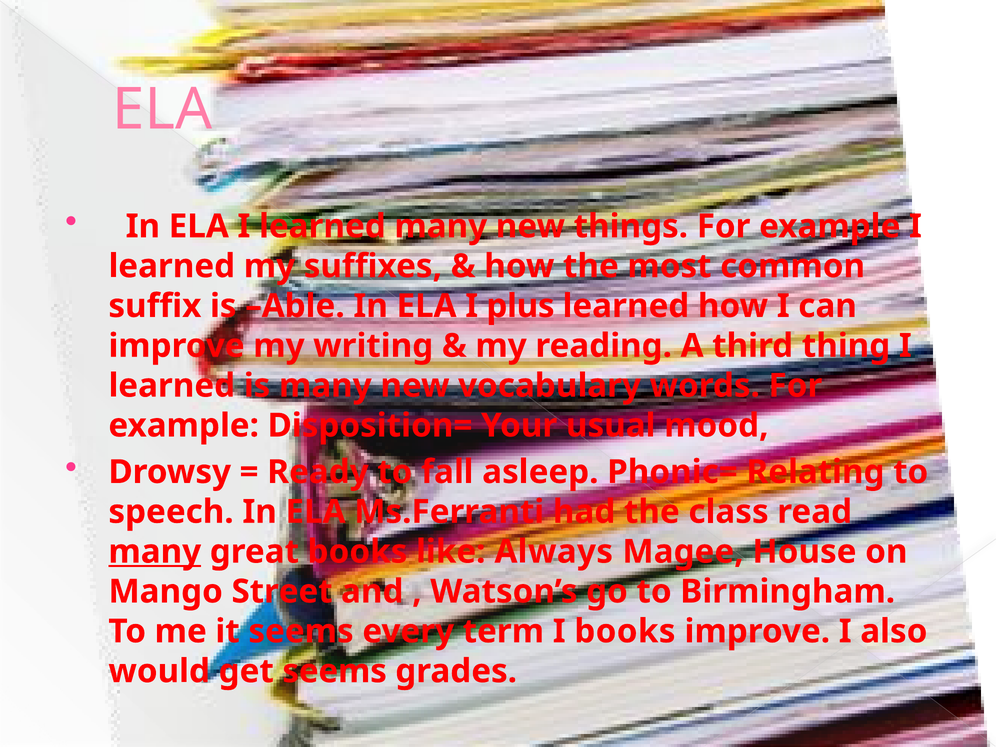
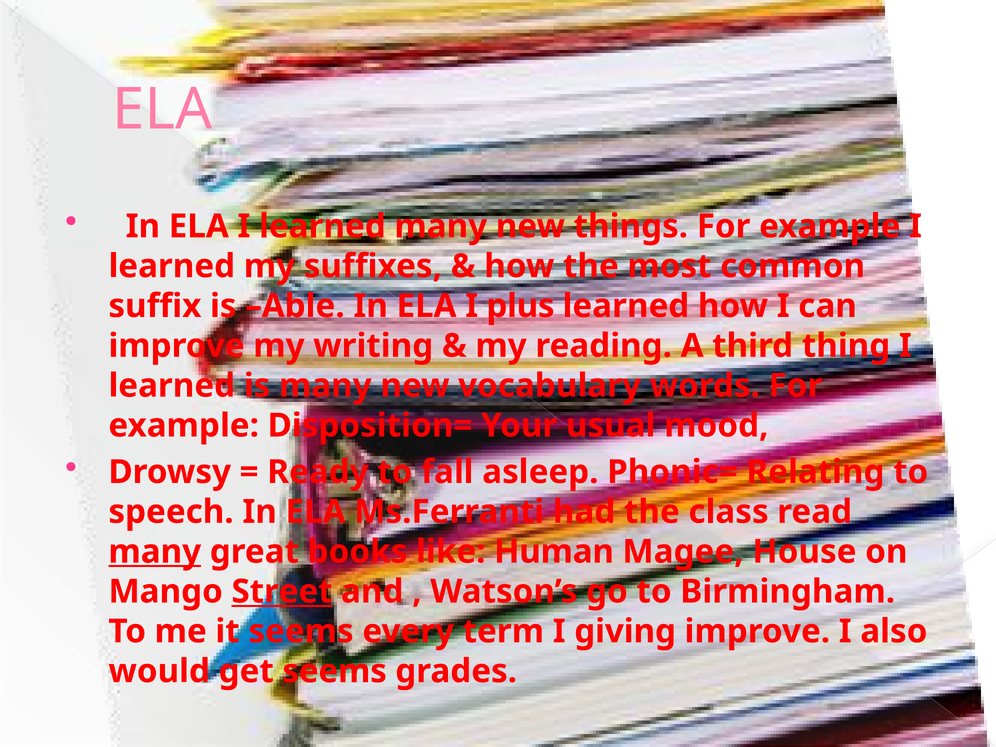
Always: Always -> Human
Street underline: none -> present
I books: books -> giving
